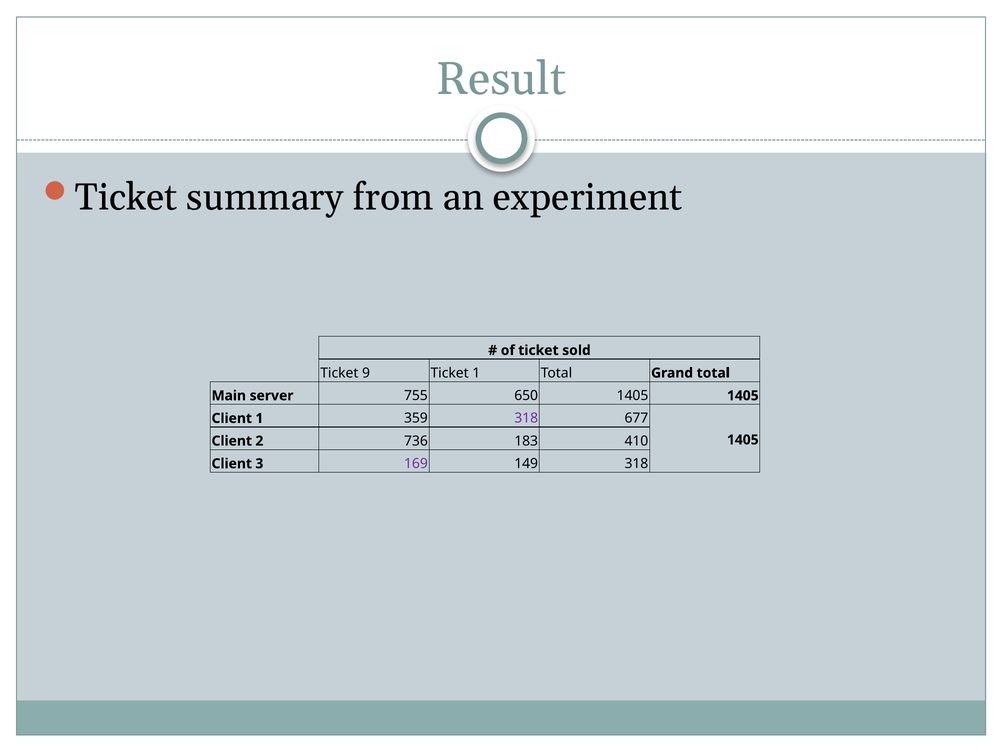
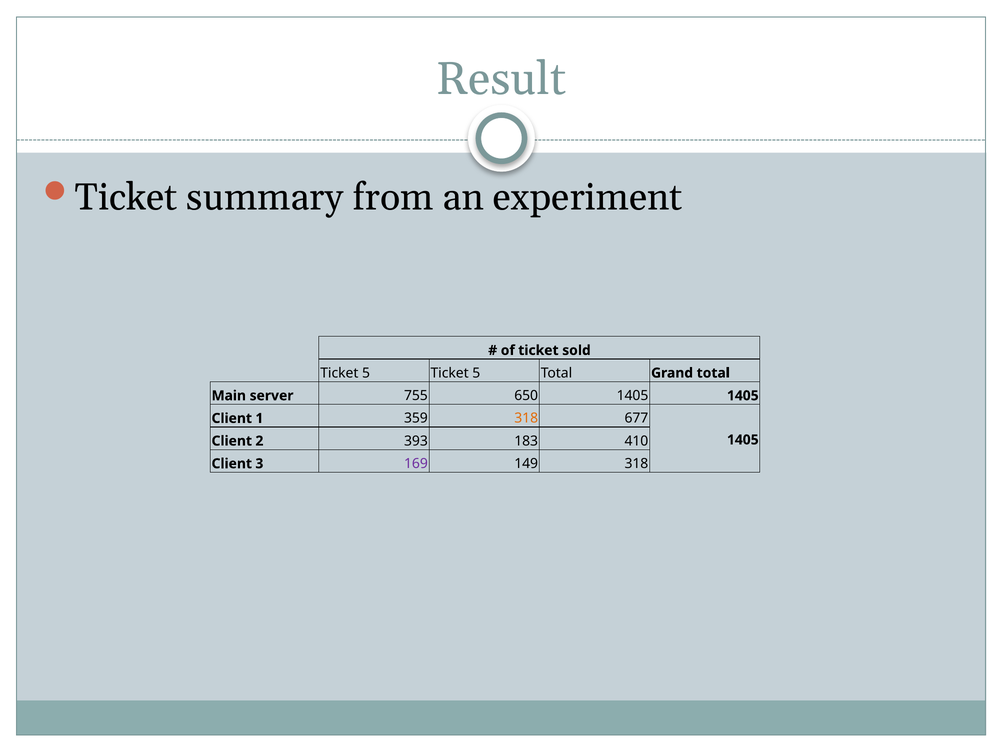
9 at (366, 373): 9 -> 5
1 at (476, 373): 1 -> 5
318 at (526, 418) colour: purple -> orange
736: 736 -> 393
